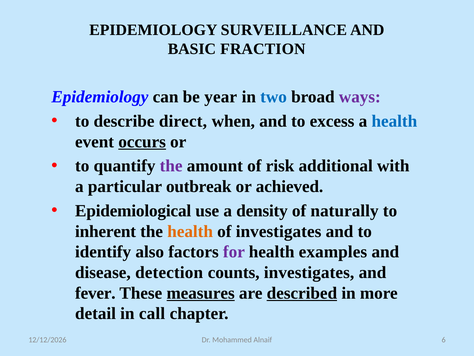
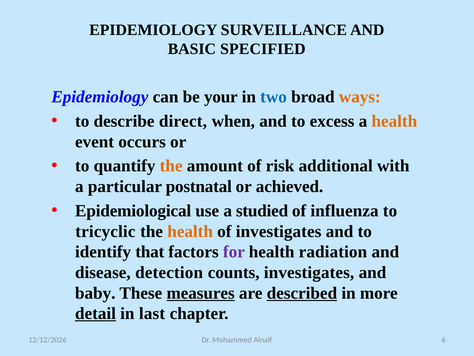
FRACTION: FRACTION -> SPECIFIED
year: year -> your
ways colour: purple -> orange
health at (394, 121) colour: blue -> orange
occurs underline: present -> none
the at (171, 166) colour: purple -> orange
outbreak: outbreak -> postnatal
density: density -> studied
naturally: naturally -> influenza
inherent: inherent -> tricyclic
also: also -> that
examples: examples -> radiation
fever: fever -> baby
detail underline: none -> present
call: call -> last
